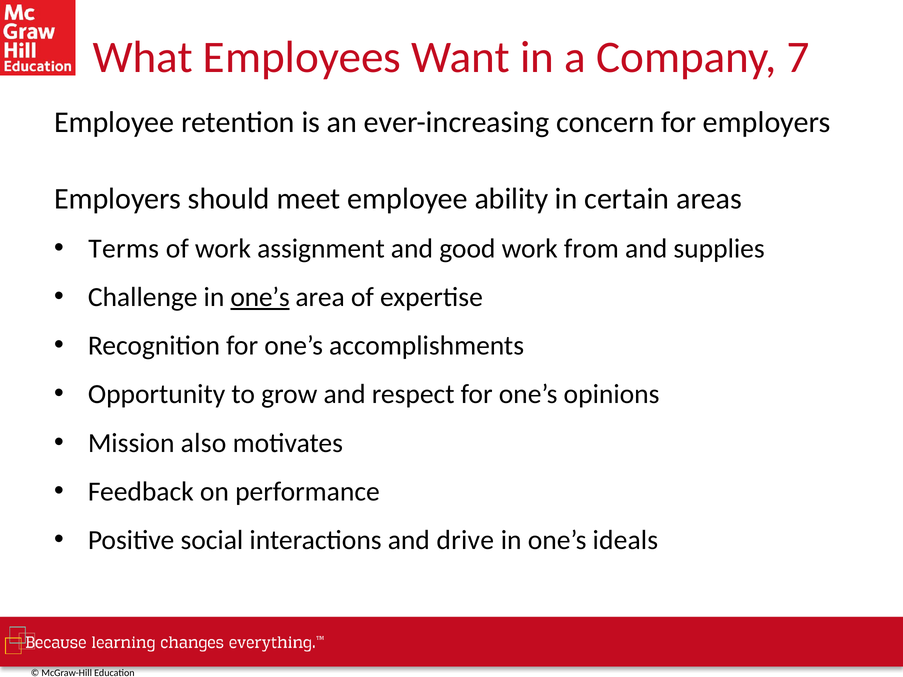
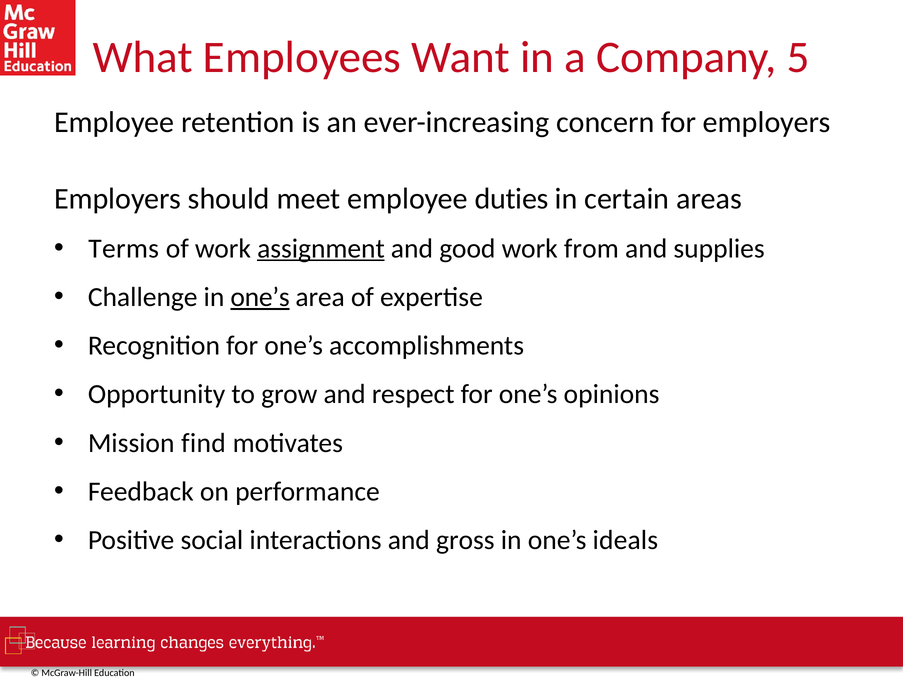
7: 7 -> 5
ability: ability -> duties
assignment underline: none -> present
also: also -> find
drive: drive -> gross
